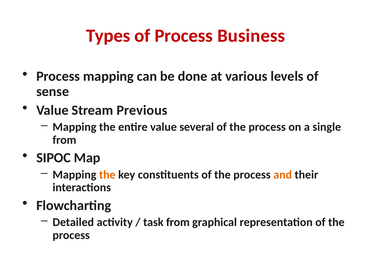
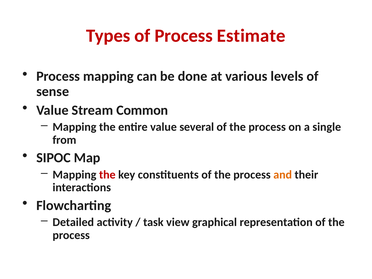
Business: Business -> Estimate
Previous: Previous -> Common
the at (107, 175) colour: orange -> red
task from: from -> view
